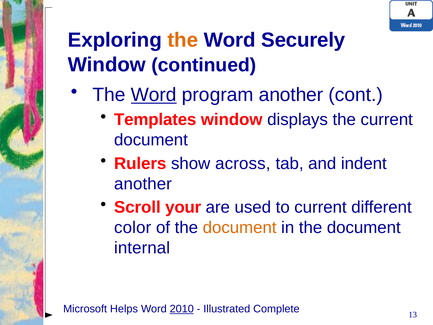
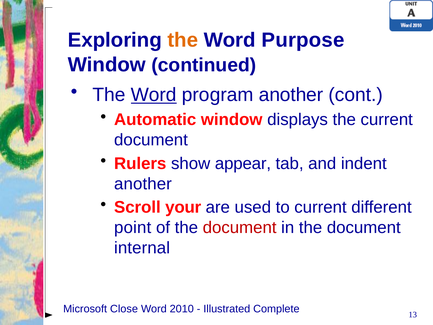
Securely: Securely -> Purpose
Templates: Templates -> Automatic
across: across -> appear
color: color -> point
document at (240, 227) colour: orange -> red
Helps: Helps -> Close
2010 underline: present -> none
